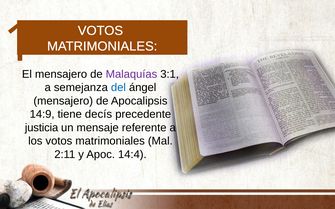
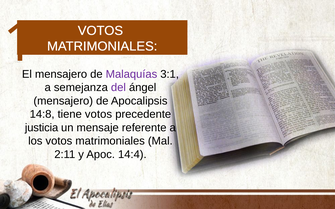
del colour: blue -> purple
14:9: 14:9 -> 14:8
tiene decís: decís -> votos
